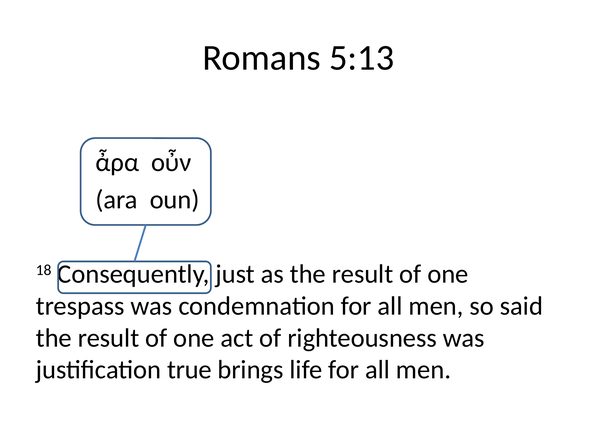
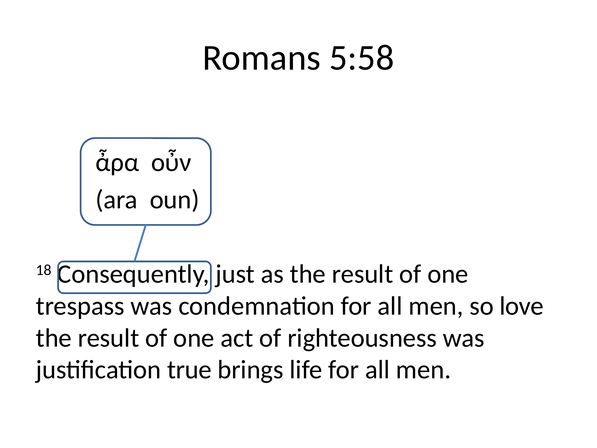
5:13: 5:13 -> 5:58
said: said -> love
